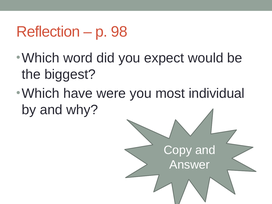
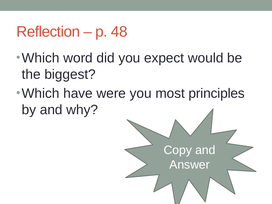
98: 98 -> 48
individual: individual -> principles
